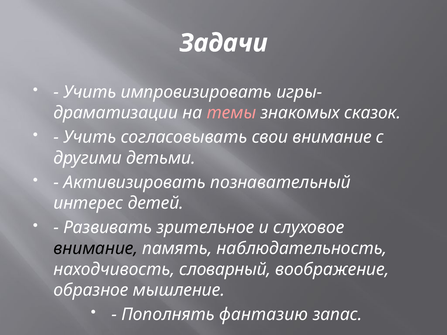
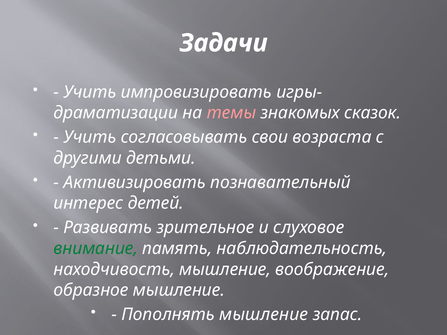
свои внимание: внимание -> возраста
внимание at (96, 249) colour: black -> green
находчивость словарный: словарный -> мышление
Пополнять фантазию: фантазию -> мышление
